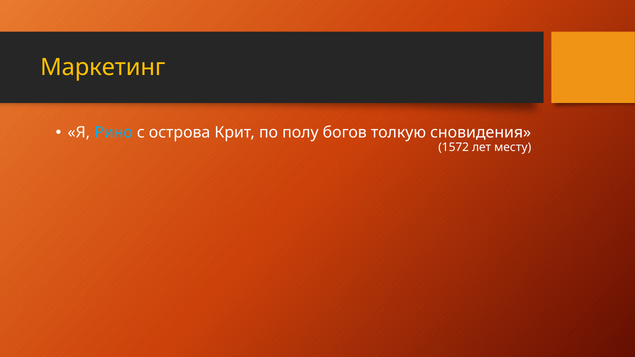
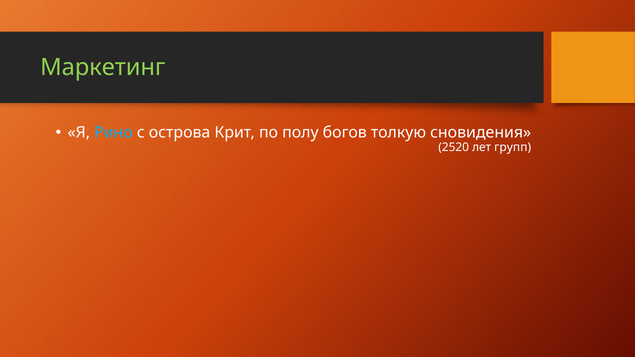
Маркетинг colour: yellow -> light green
1572: 1572 -> 2520
месту: месту -> групп
